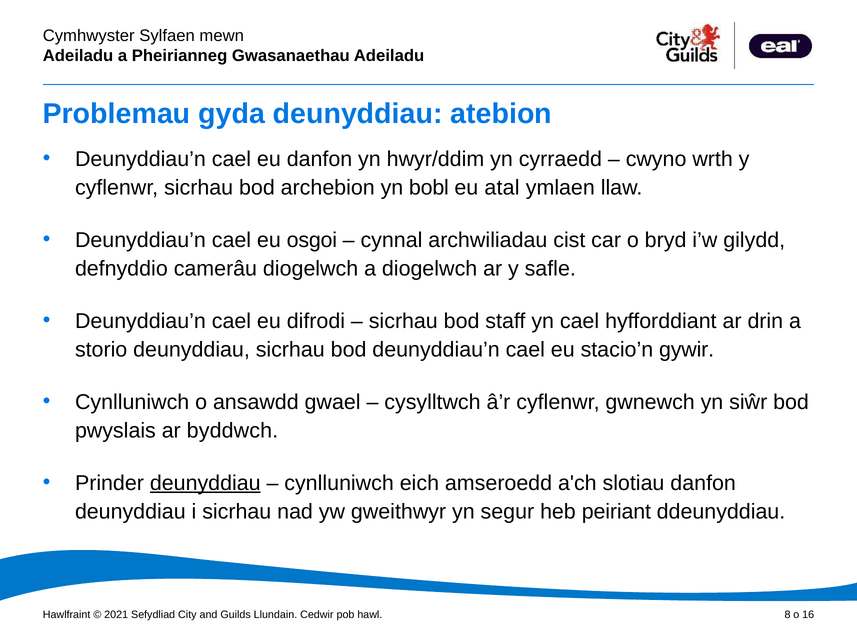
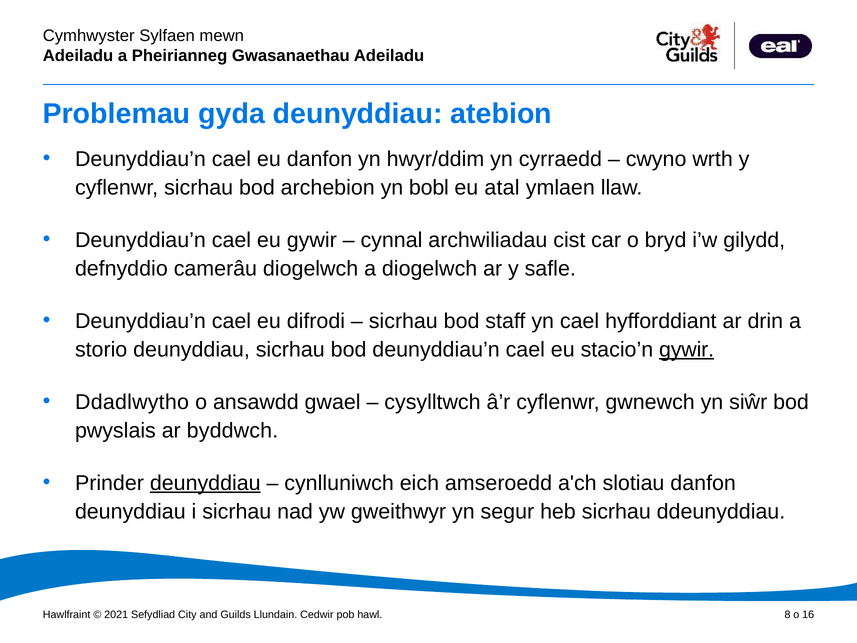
eu osgoi: osgoi -> gywir
gywir at (687, 349) underline: none -> present
Cynlluniwch at (132, 402): Cynlluniwch -> Ddadlwytho
heb peiriant: peiriant -> sicrhau
